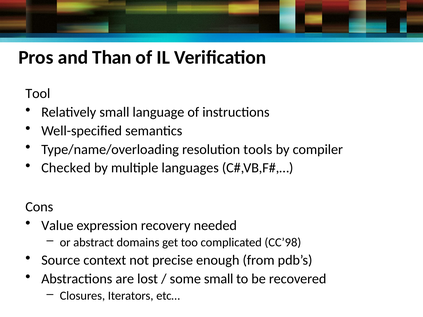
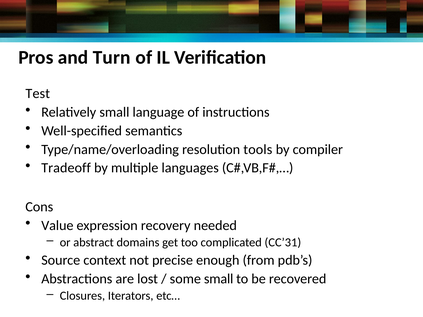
Than: Than -> Turn
Tool: Tool -> Test
Checked: Checked -> Tradeoff
CC’98: CC’98 -> CC’31
